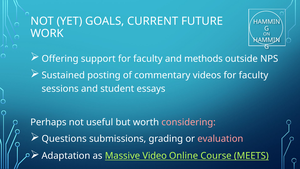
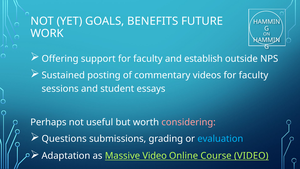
CURRENT: CURRENT -> BENEFITS
methods: methods -> establish
evaluation colour: pink -> light blue
Course MEETS: MEETS -> VIDEO
